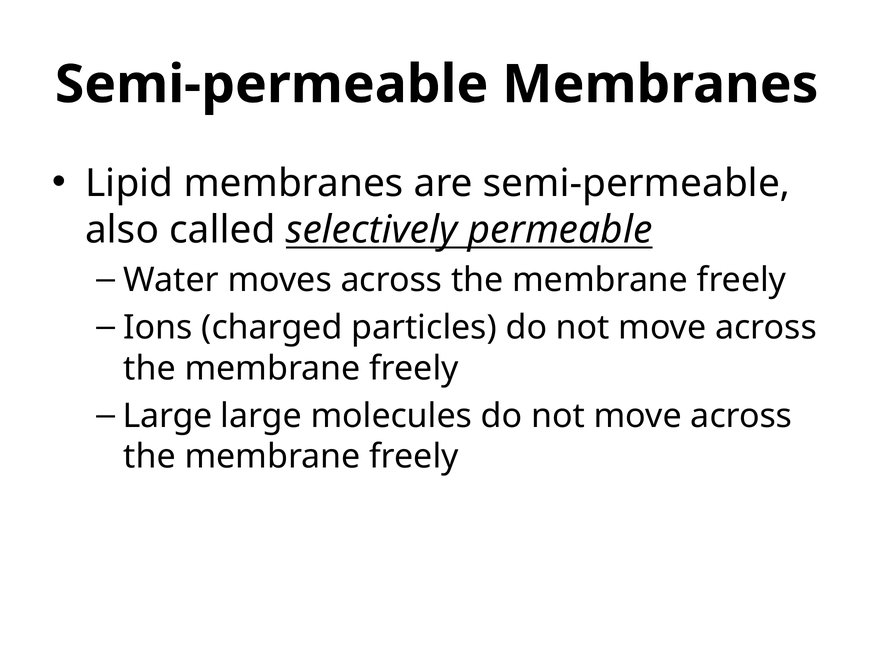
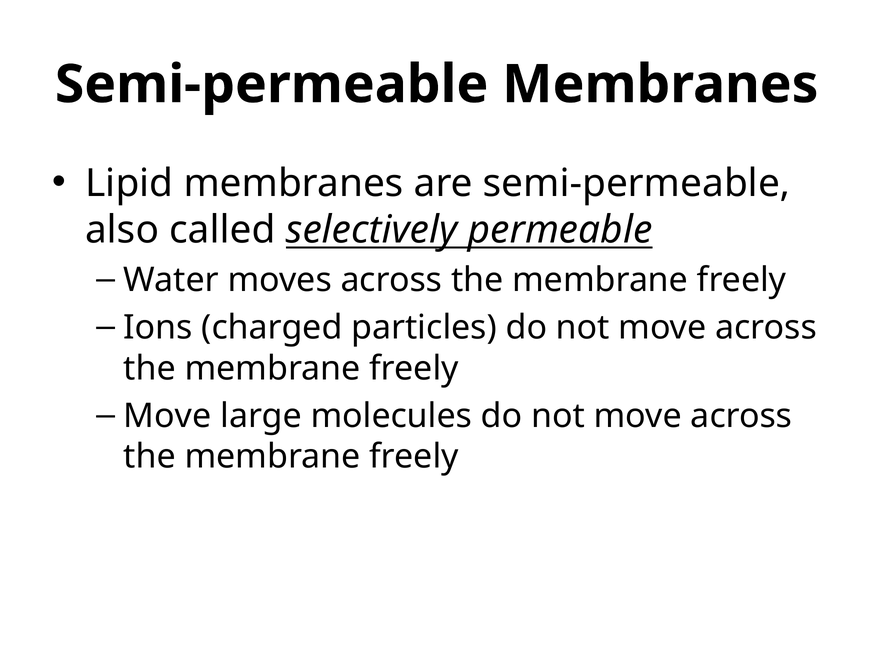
Large at (168, 416): Large -> Move
